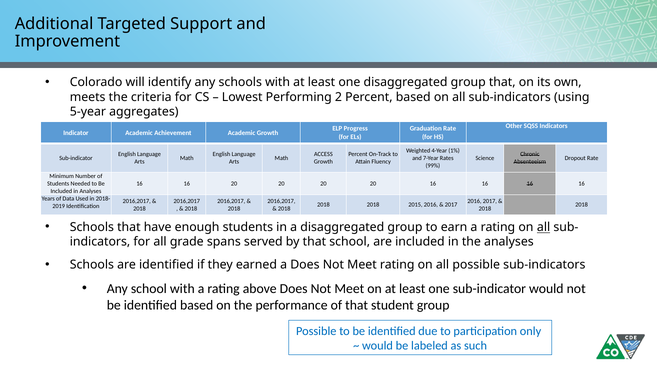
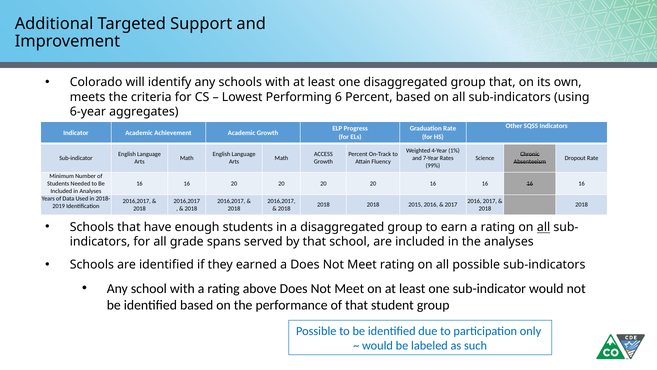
2: 2 -> 6
5-year: 5-year -> 6-year
